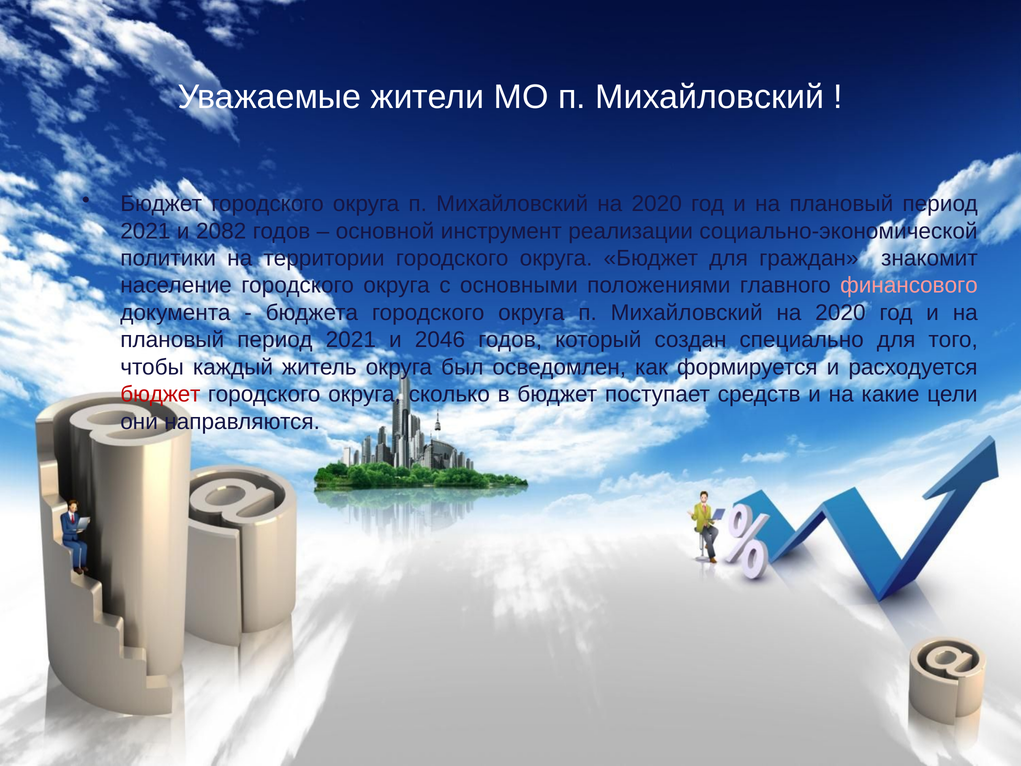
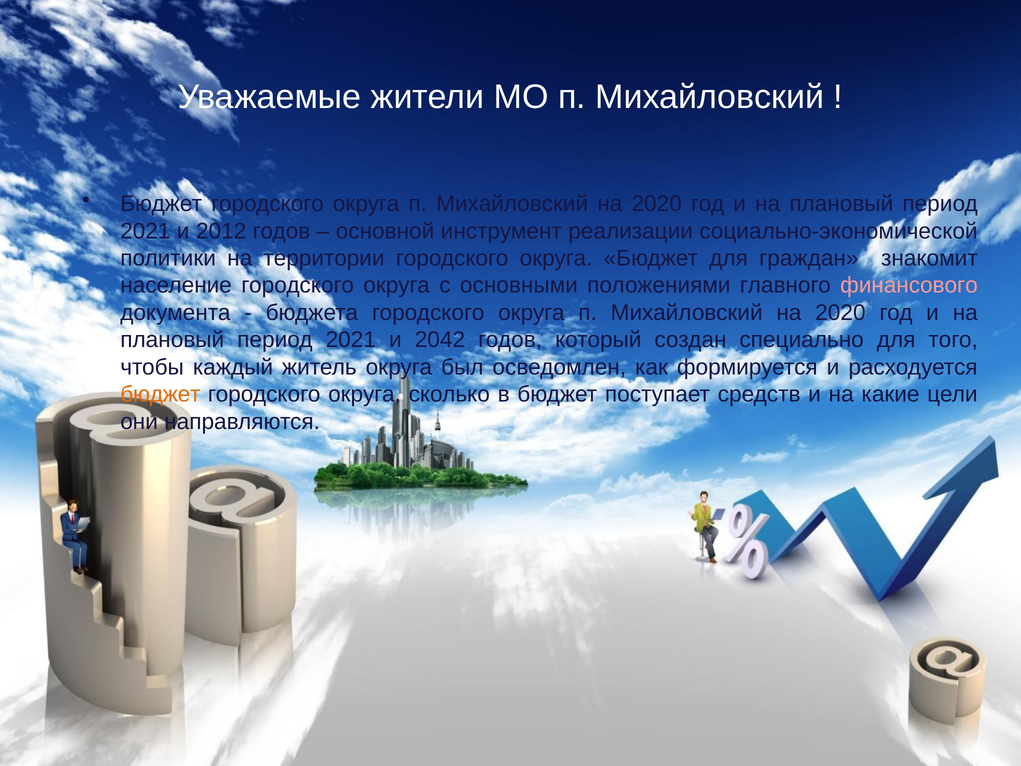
2082: 2082 -> 2012
2046: 2046 -> 2042
бюджет at (160, 394) colour: red -> orange
